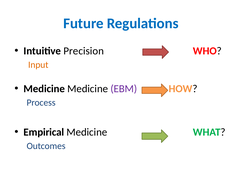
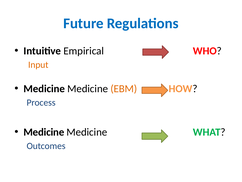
Precision: Precision -> Empirical
EBM colour: purple -> orange
Empirical at (44, 132): Empirical -> Medicine
